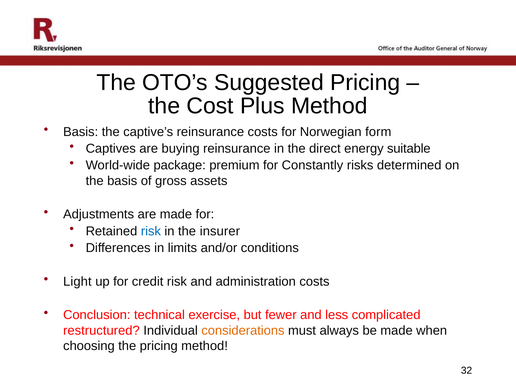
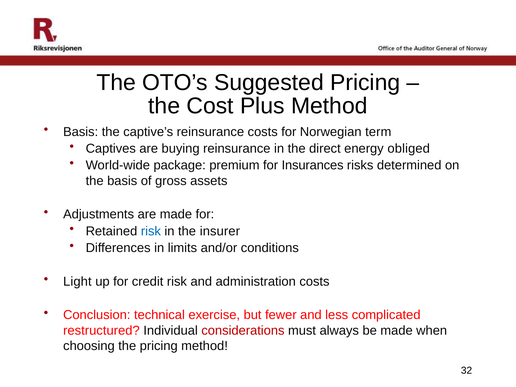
form: form -> term
suitable: suitable -> obliged
Constantly: Constantly -> Insurances
considerations colour: orange -> red
